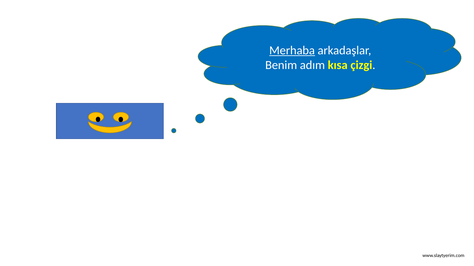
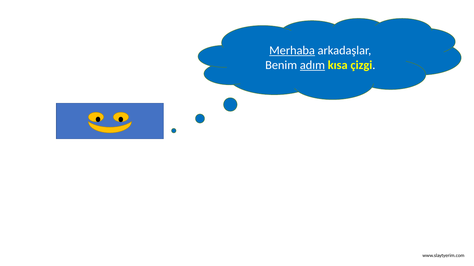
adım underline: none -> present
